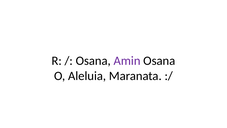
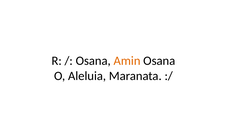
Amin colour: purple -> orange
